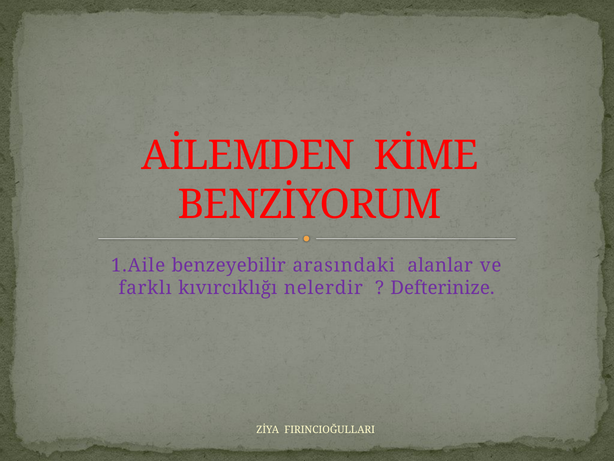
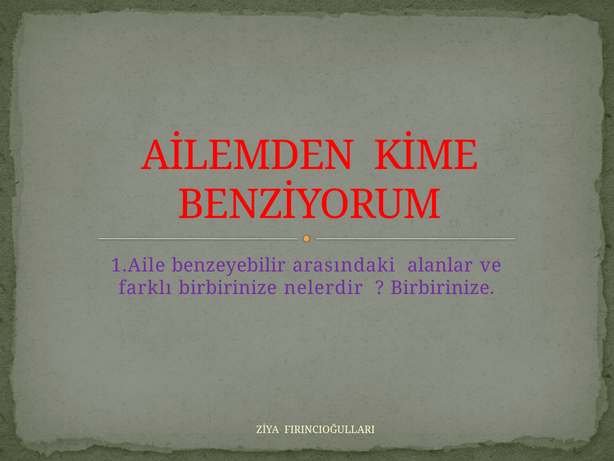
farklı kıvırcıklığı: kıvırcıklığı -> birbirinize
Defterinize at (443, 288): Defterinize -> Birbirinize
